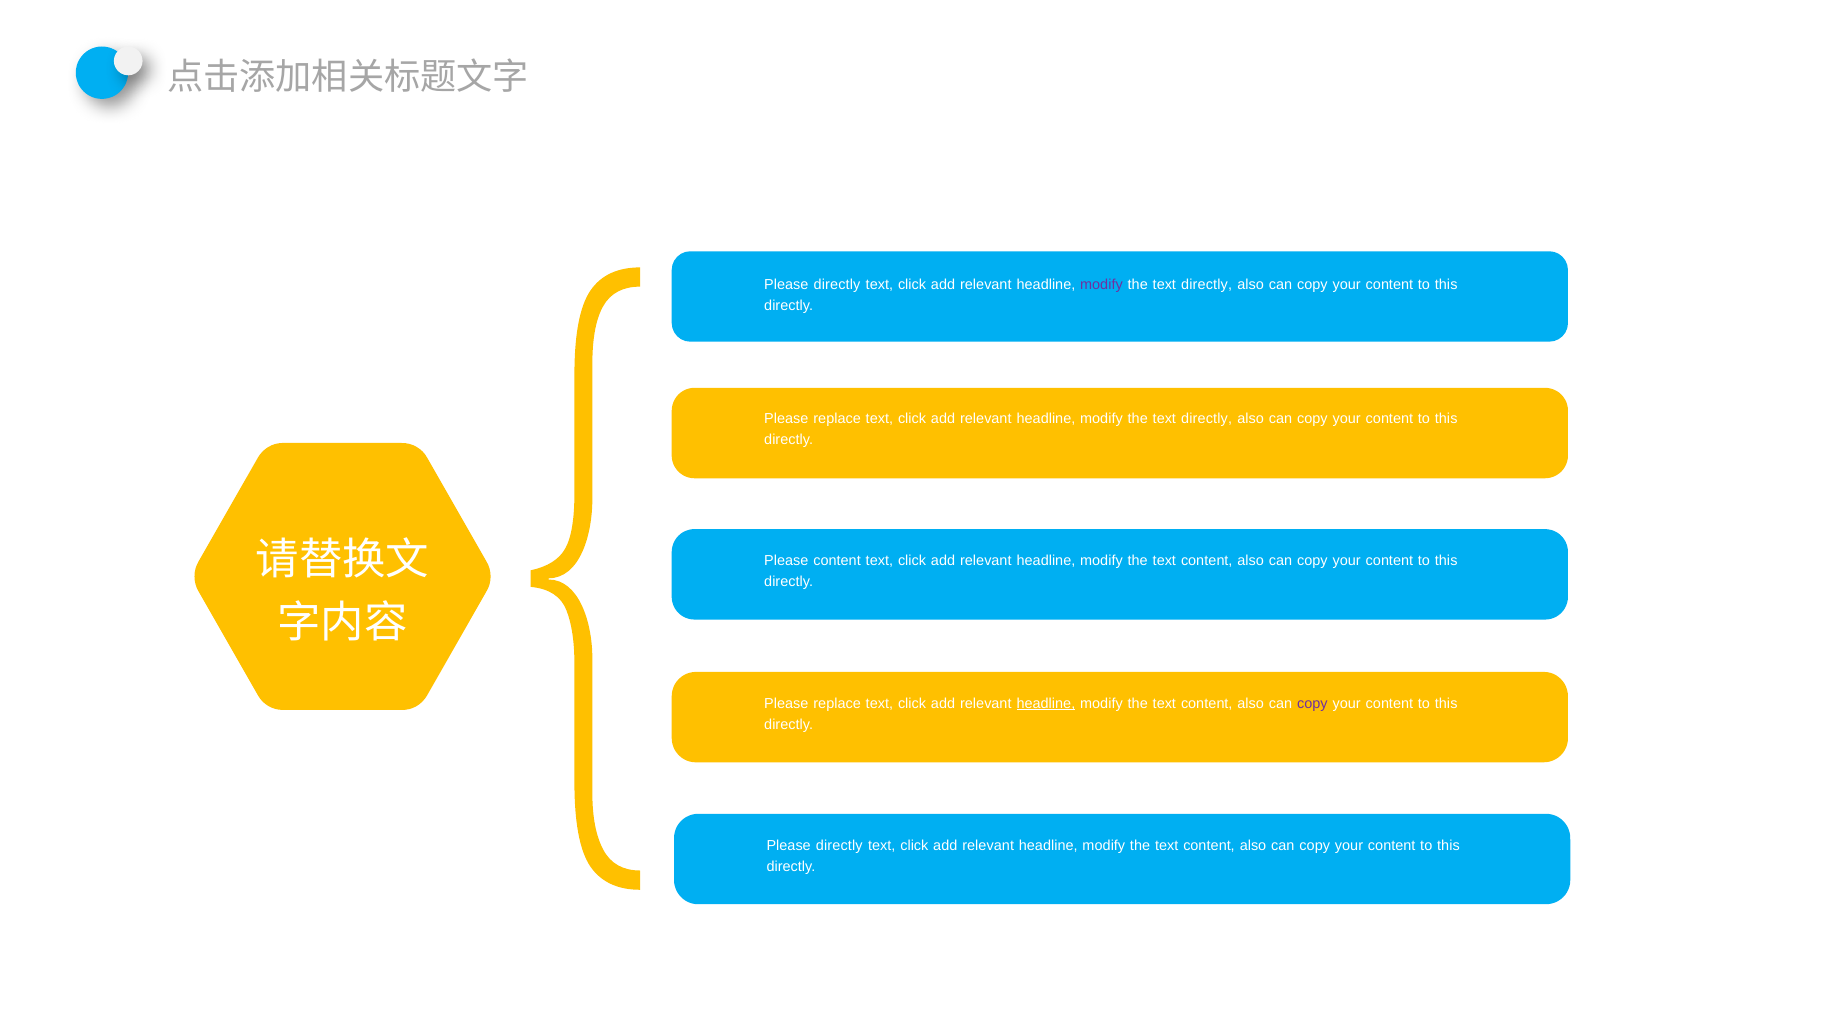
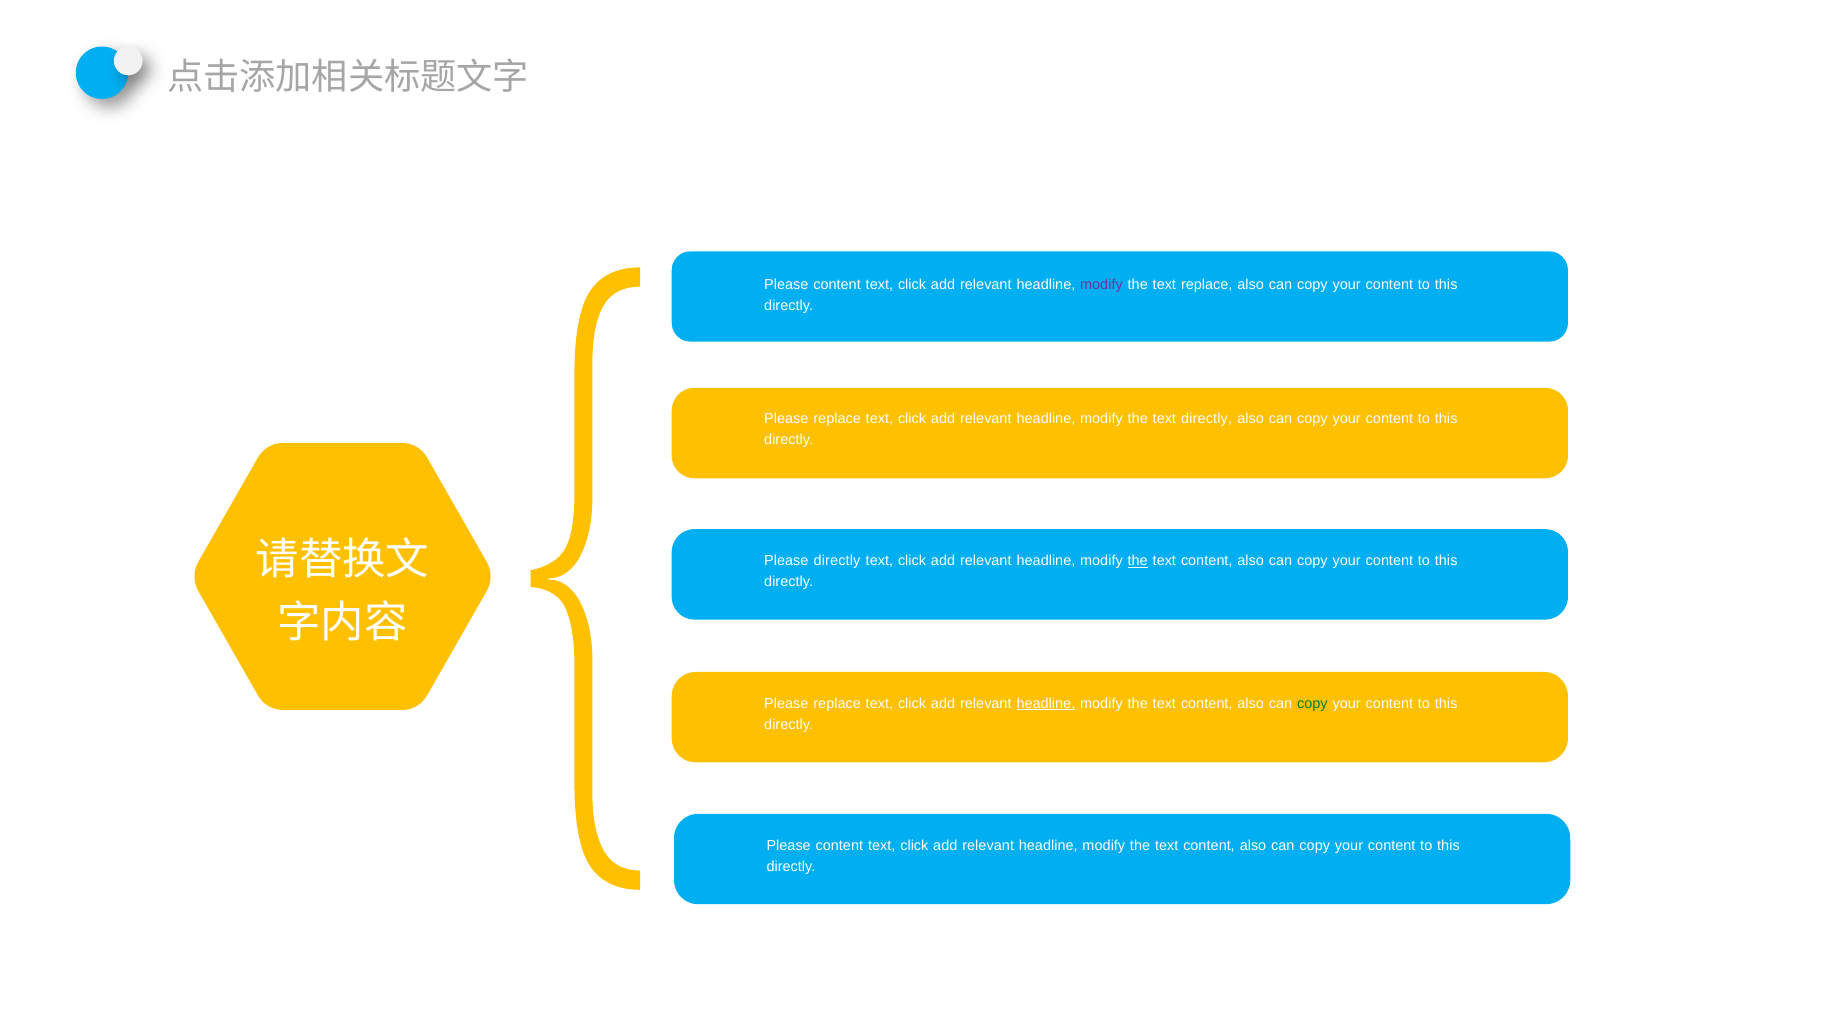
directly at (837, 284): directly -> content
directly at (1207, 284): directly -> replace
Please content: content -> directly
the at (1138, 561) underline: none -> present
copy at (1312, 703) colour: purple -> green
directly at (839, 846): directly -> content
